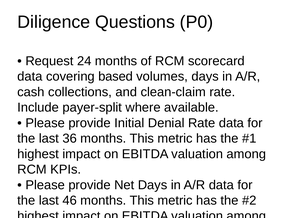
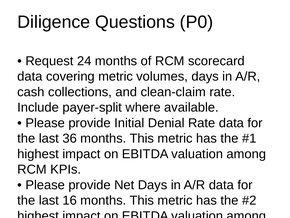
covering based: based -> metric
46: 46 -> 16
